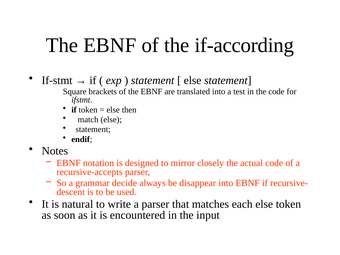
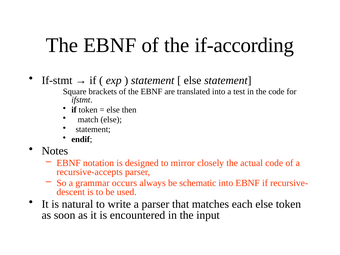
decide: decide -> occurs
disappear: disappear -> schematic
